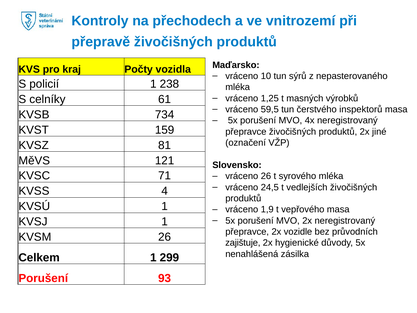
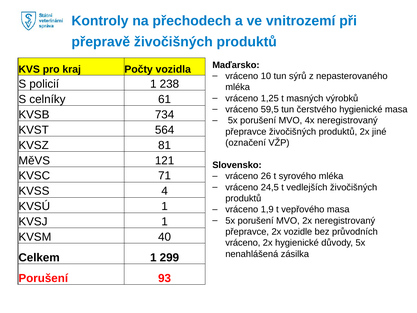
čerstvého inspektorů: inspektorů -> hygienické
159: 159 -> 564
KVSM 26: 26 -> 40
zajištuje at (243, 243): zajištuje -> vráceno
